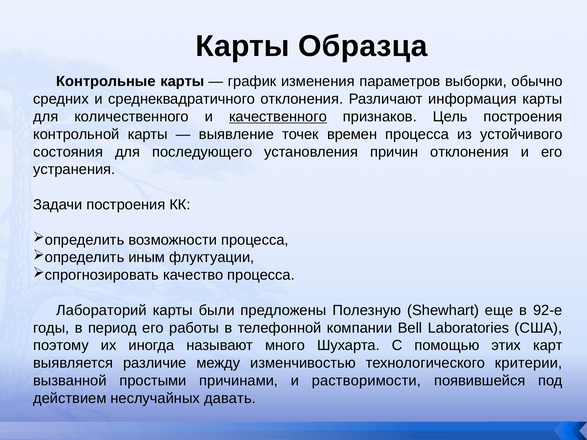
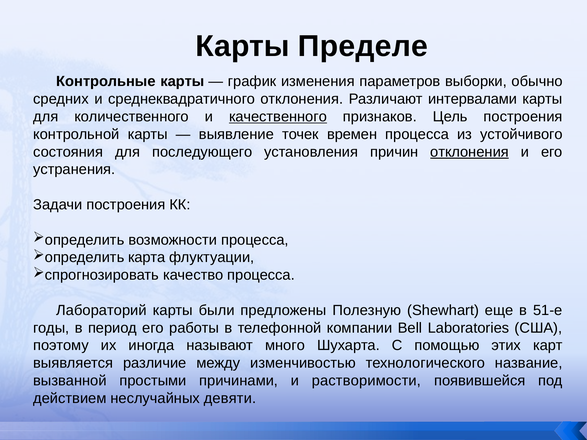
Образца: Образца -> Пределе
информация: информация -> интервалами
отклонения at (470, 152) underline: none -> present
иным: иным -> карта
92-е: 92-е -> 51-е
критерии: критерии -> название
давать: давать -> девяти
